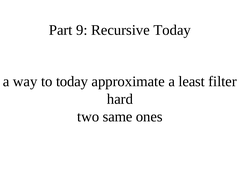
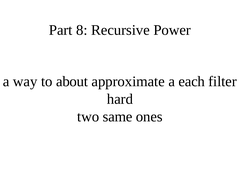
9: 9 -> 8
Recursive Today: Today -> Power
to today: today -> about
least: least -> each
